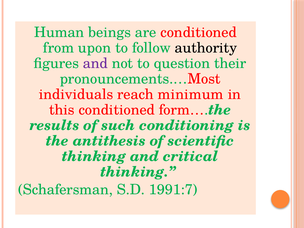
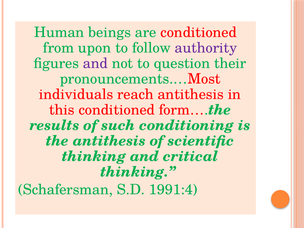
authority colour: black -> purple
reach minimum: minimum -> antithesis
1991:7: 1991:7 -> 1991:4
